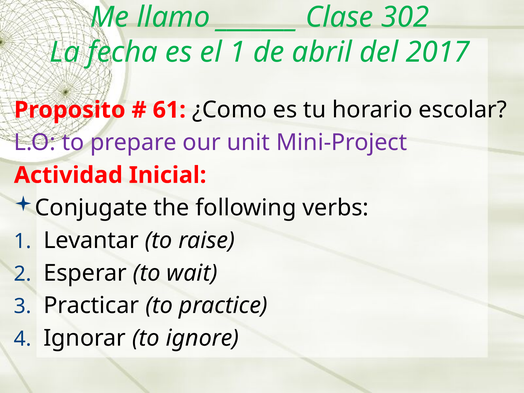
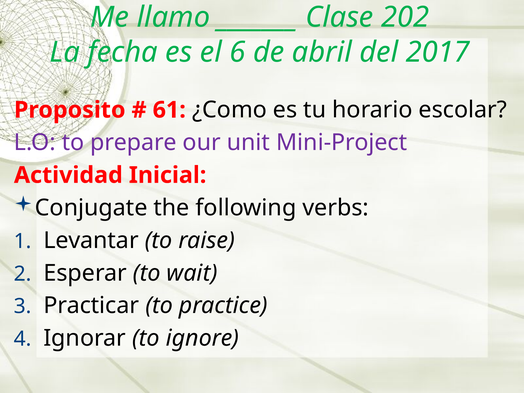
302: 302 -> 202
el 1: 1 -> 6
